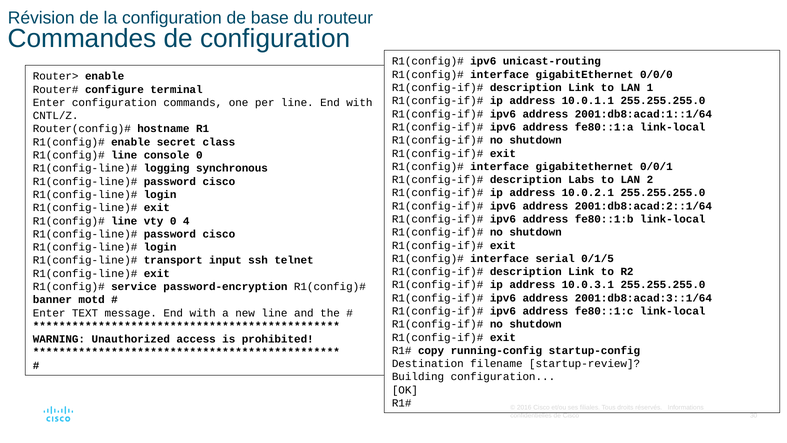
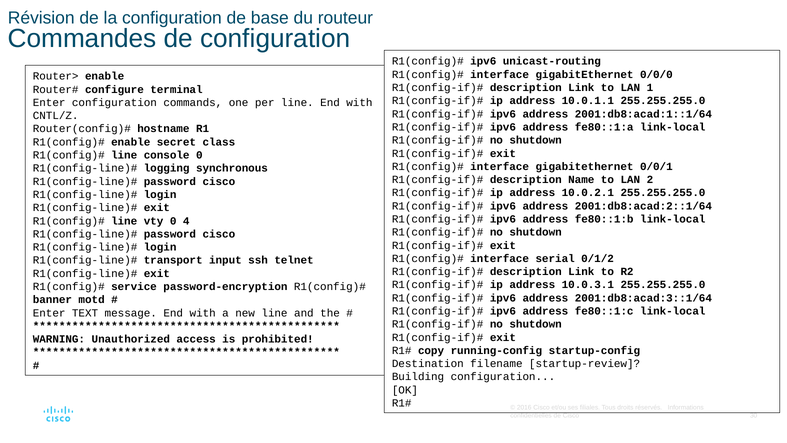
Labs: Labs -> Name
0/1/5: 0/1/5 -> 0/1/2
